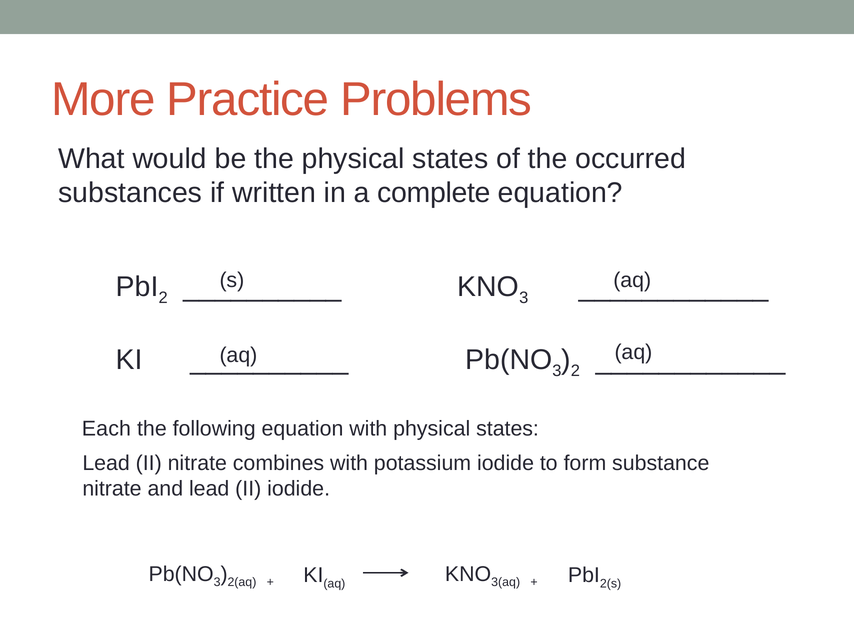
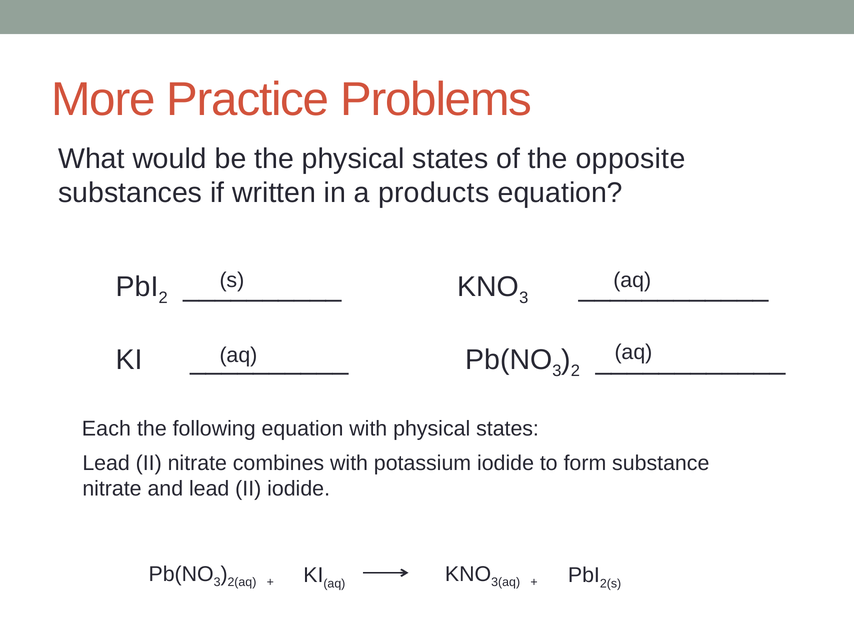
occurred: occurred -> opposite
complete: complete -> products
